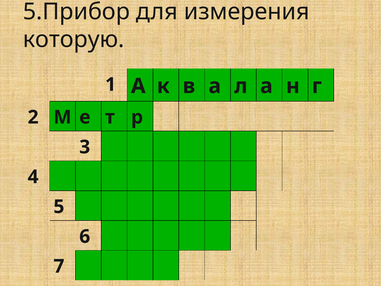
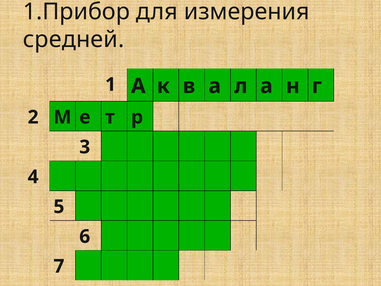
5.Прибор: 5.Прибор -> 1.Прибор
которую: которую -> средней
